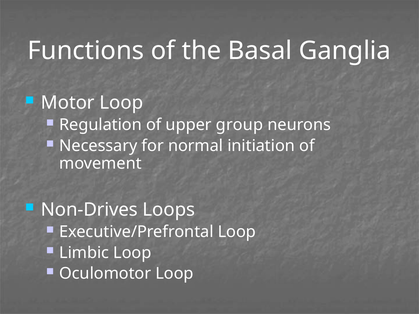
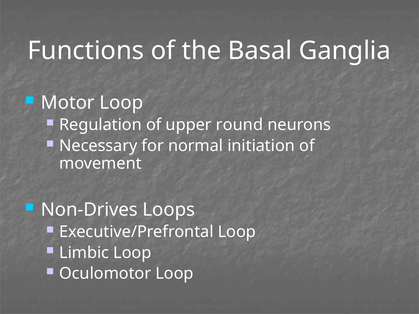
group: group -> round
